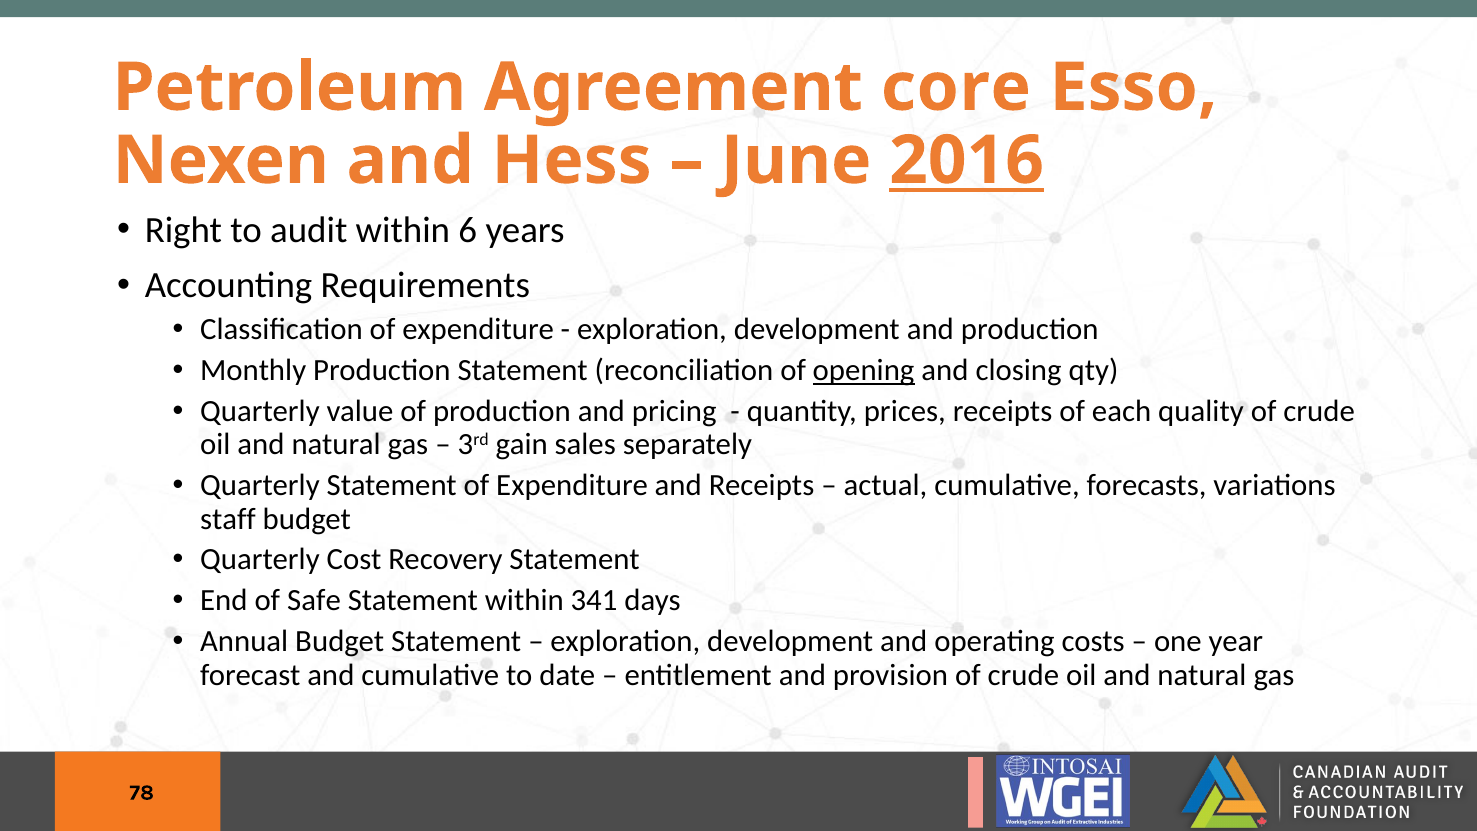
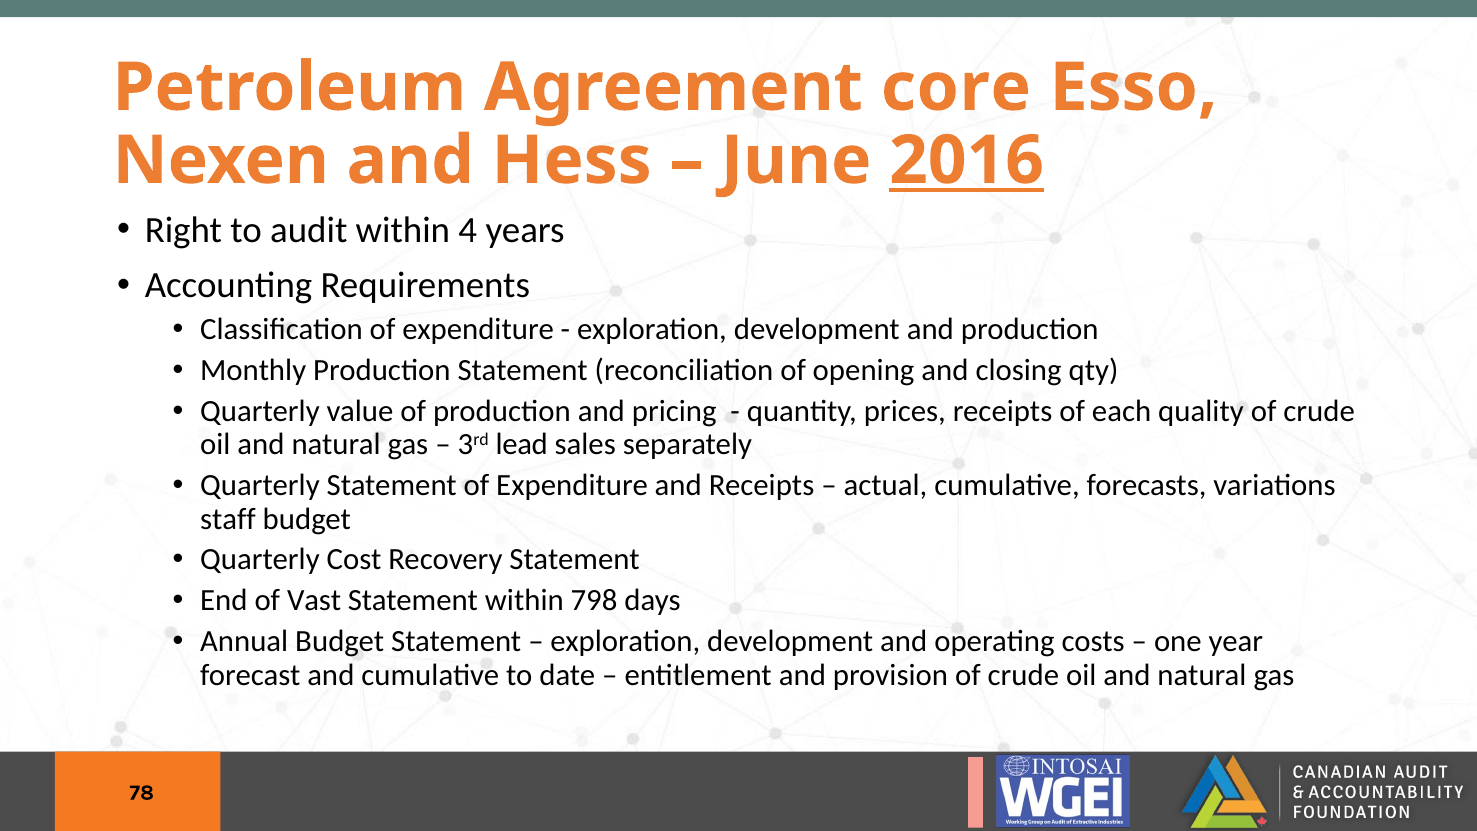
6: 6 -> 4
opening underline: present -> none
gain: gain -> lead
Safe: Safe -> Vast
341: 341 -> 798
